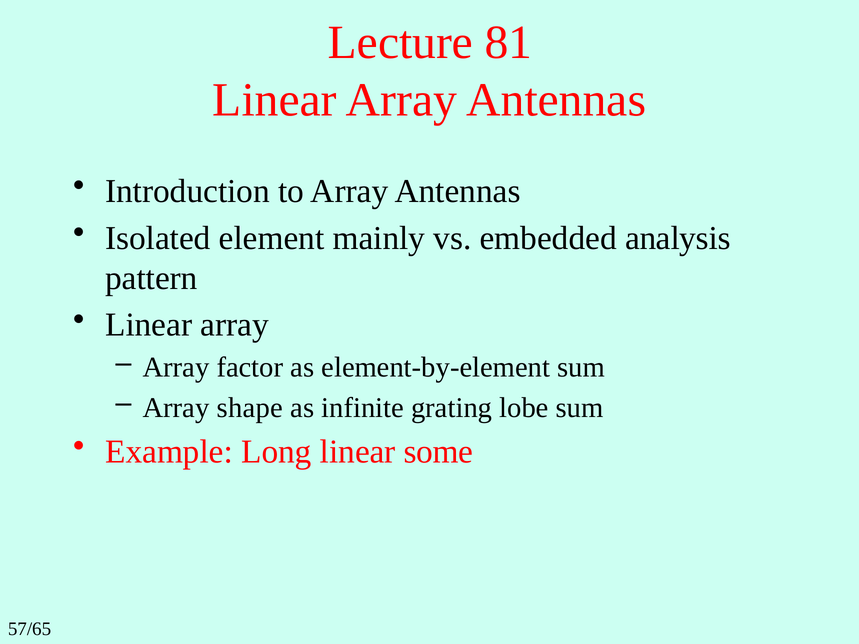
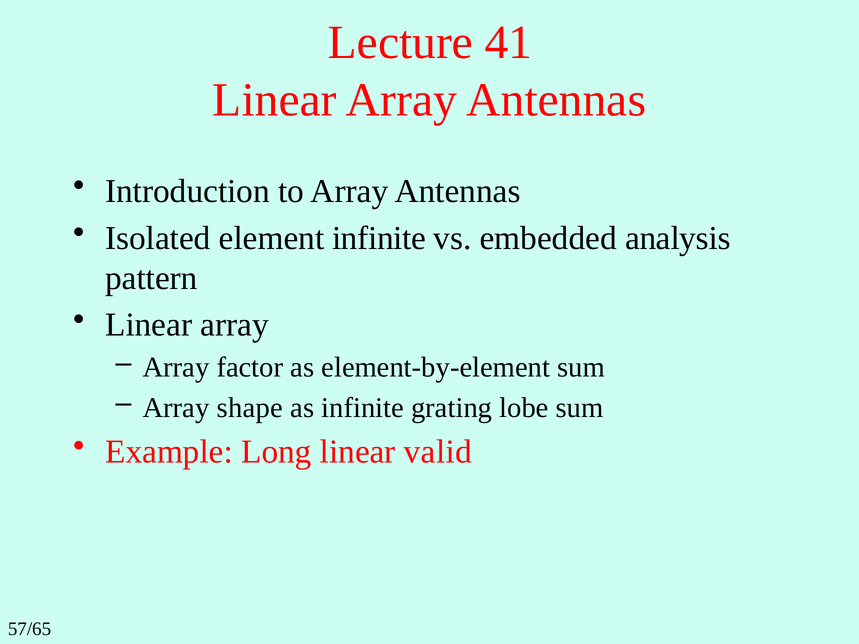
81: 81 -> 41
element mainly: mainly -> infinite
some: some -> valid
